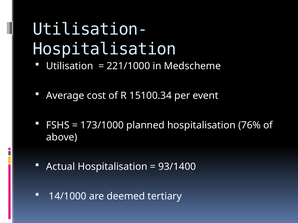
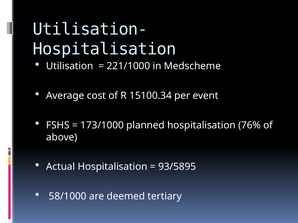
93/1400: 93/1400 -> 93/5895
14/1000: 14/1000 -> 58/1000
